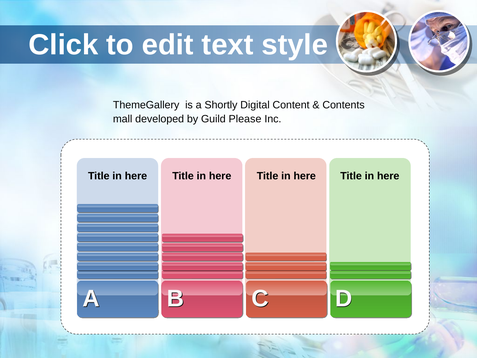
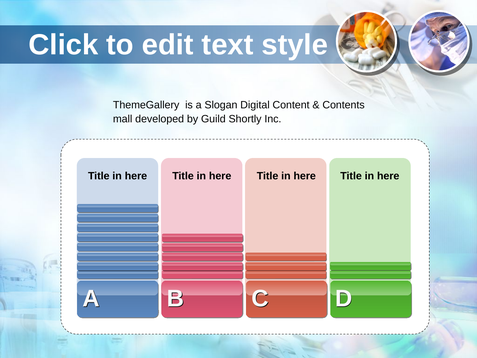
Shortly: Shortly -> Slogan
Please: Please -> Shortly
